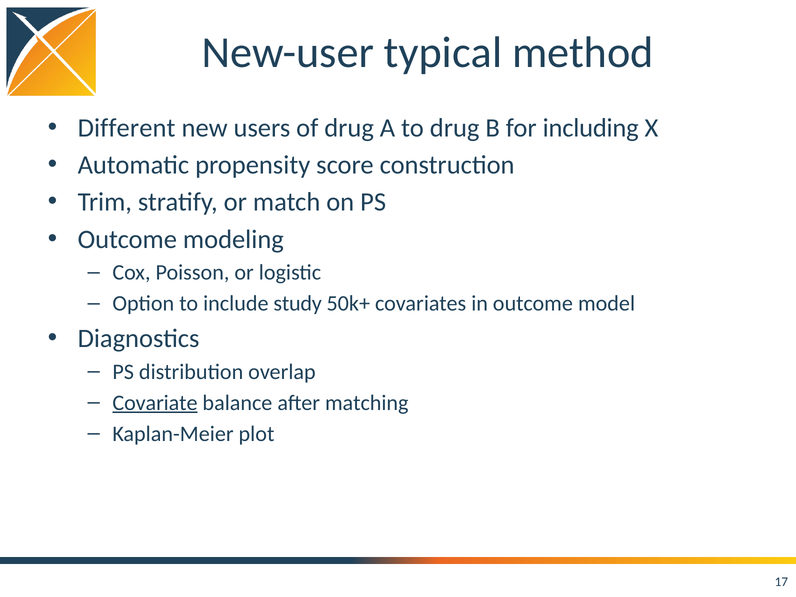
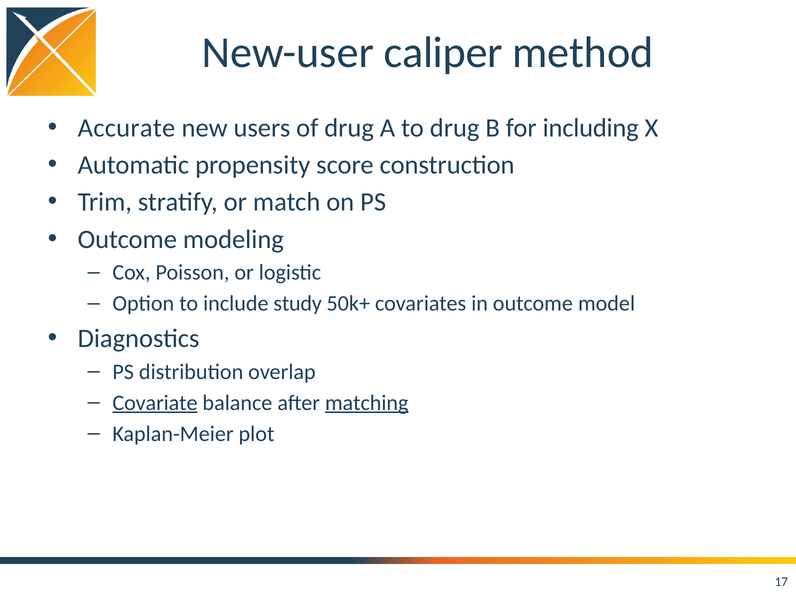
typical: typical -> caliper
Different: Different -> Accurate
matching underline: none -> present
